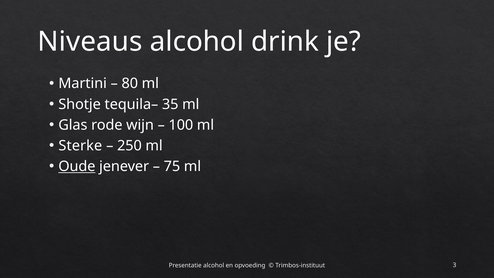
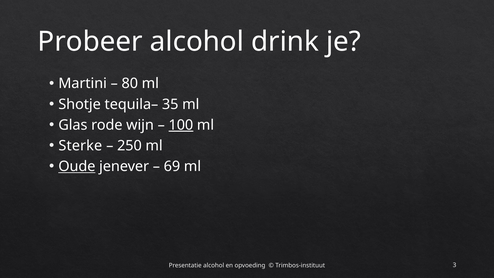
Niveaus: Niveaus -> Probeer
100 underline: none -> present
75: 75 -> 69
